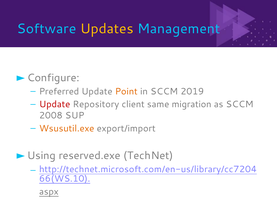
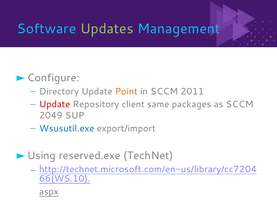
Updates colour: yellow -> light green
Preferred: Preferred -> Directory
2019: 2019 -> 2011
migration: migration -> packages
2008: 2008 -> 2049
Wsusutil.exe colour: orange -> blue
